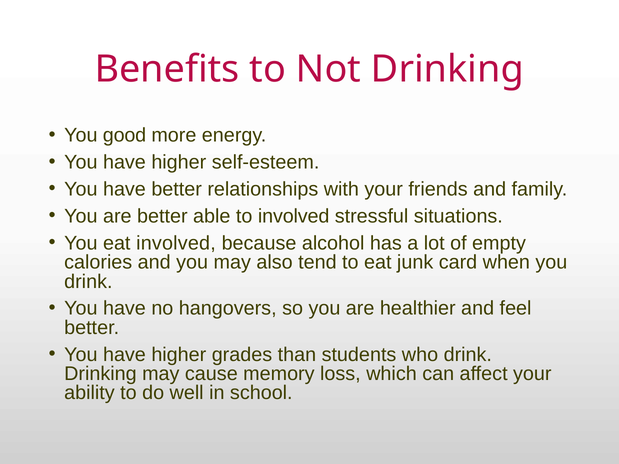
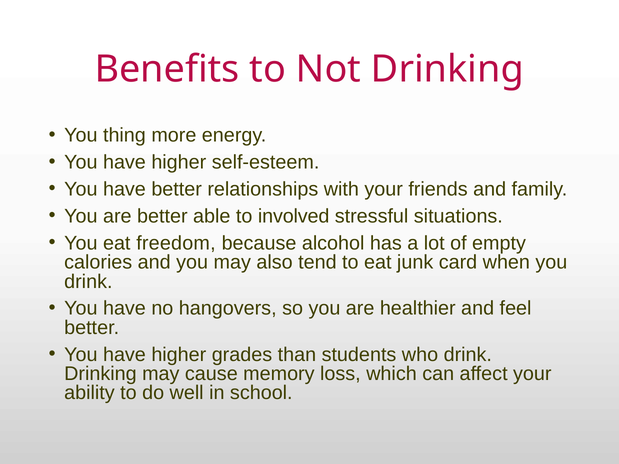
good: good -> thing
eat involved: involved -> freedom
